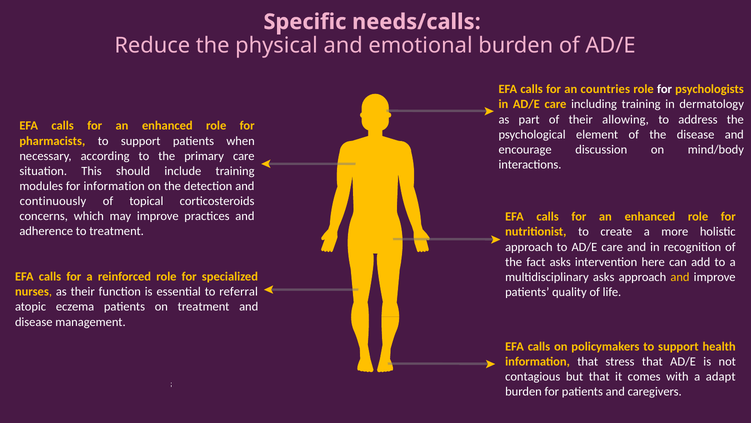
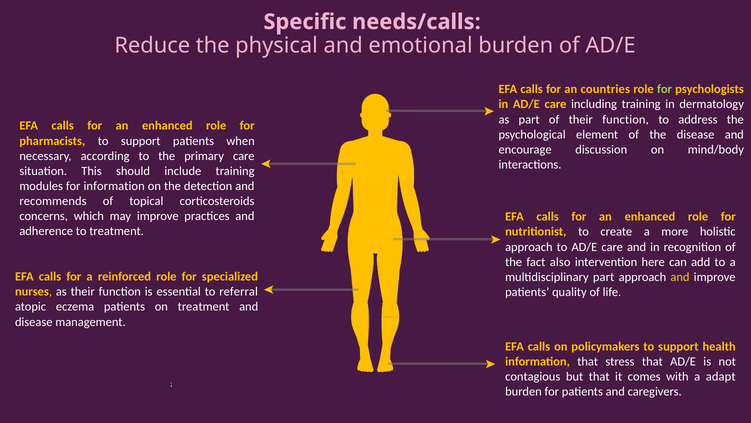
for at (664, 89) colour: white -> light green
of their allowing: allowing -> function
continuously: continuously -> recommends
fact asks: asks -> also
multidisciplinary asks: asks -> part
